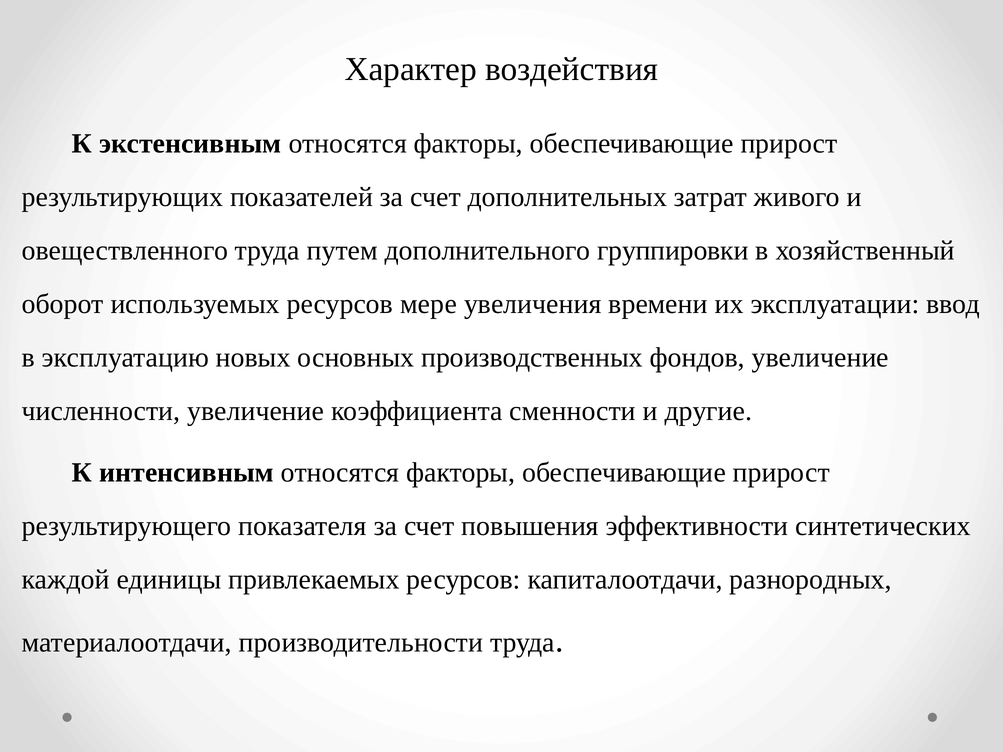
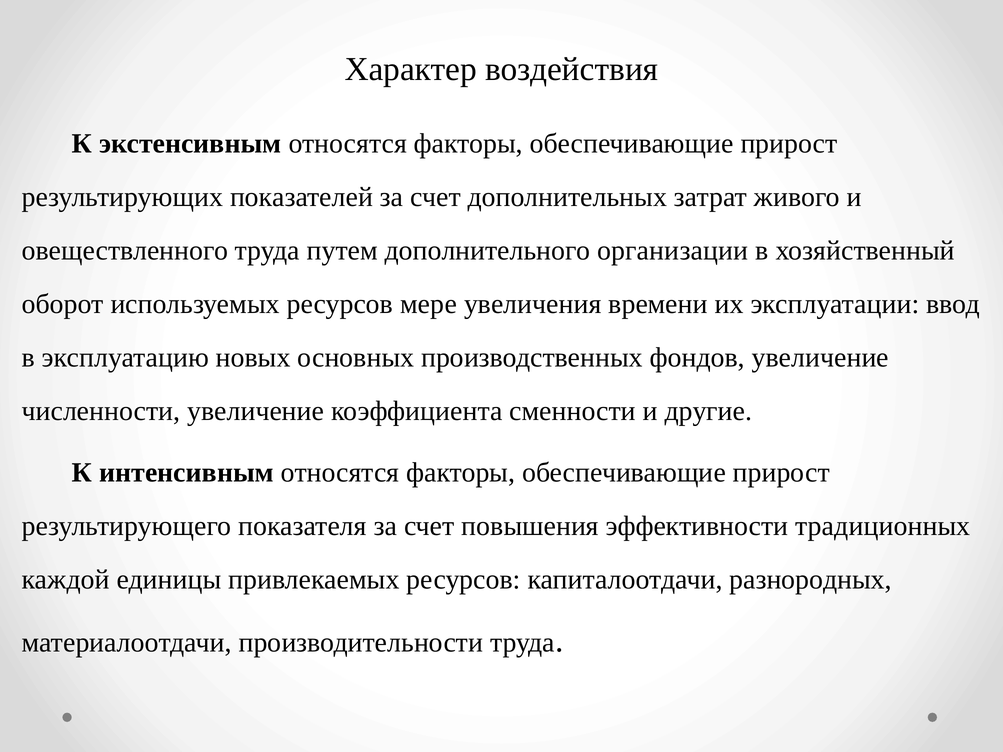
группировки: группировки -> организации
синтетических: синтетических -> традиционных
